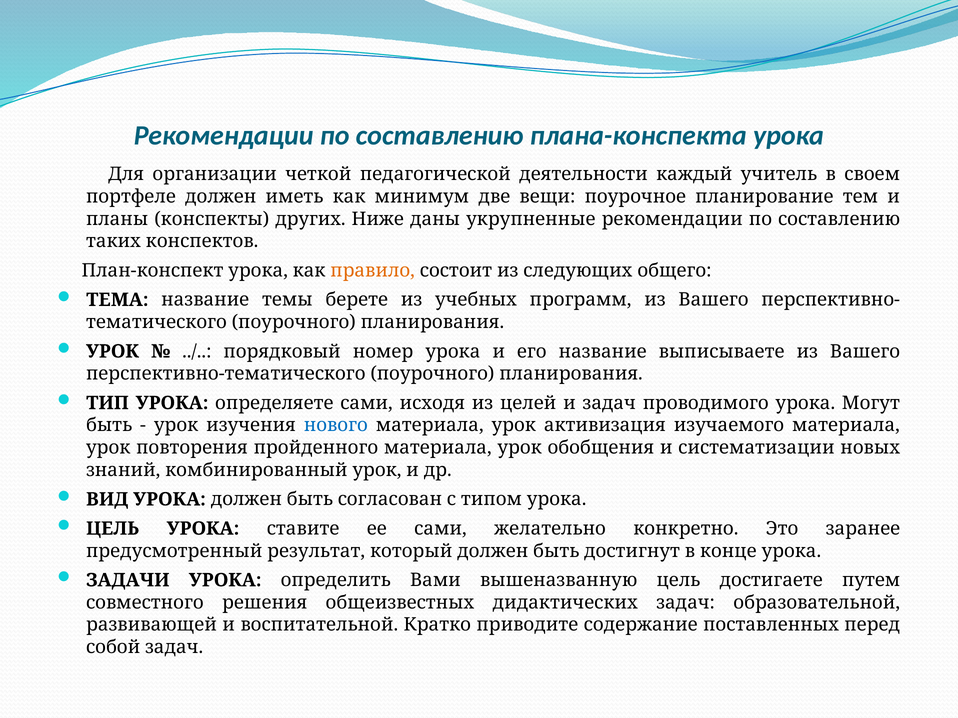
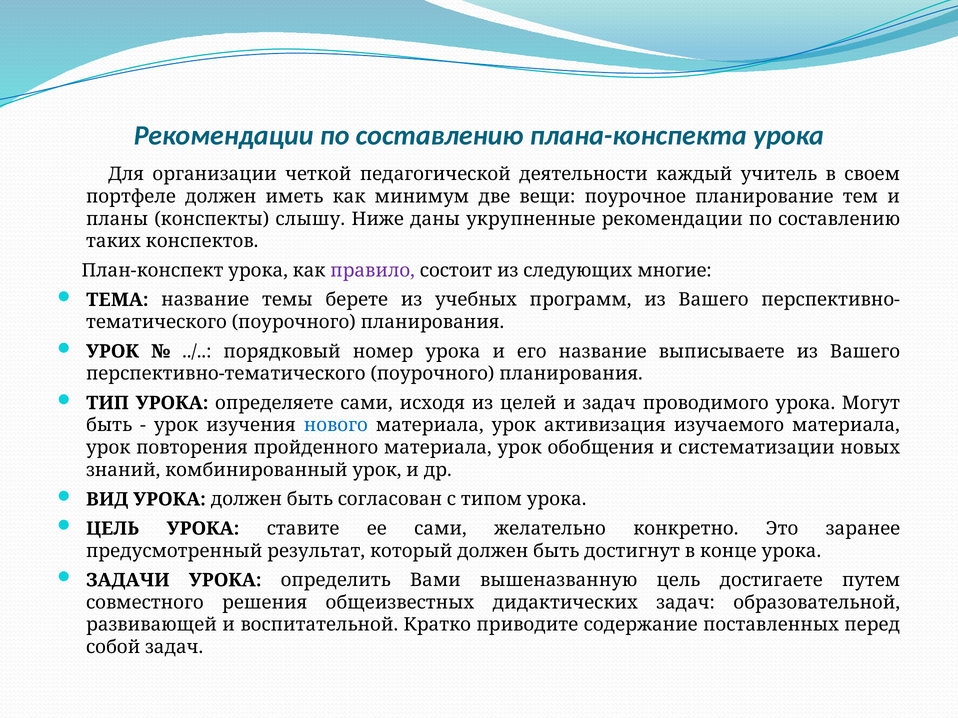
других: других -> слышу
правило colour: orange -> purple
общего: общего -> многие
